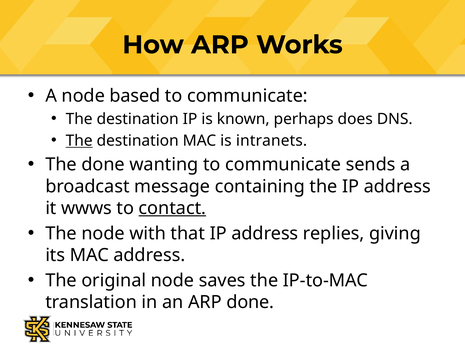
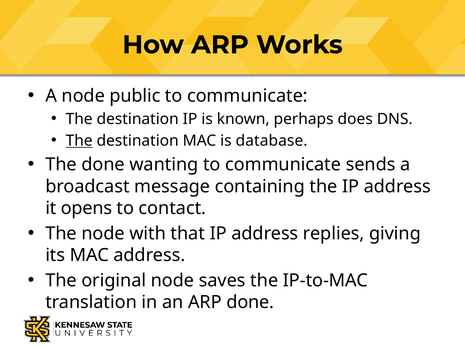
based: based -> public
intranets: intranets -> database
wwws: wwws -> opens
contact underline: present -> none
